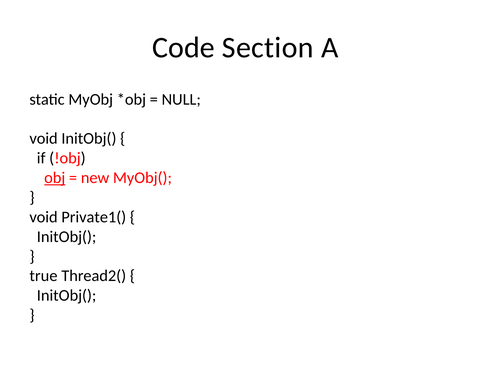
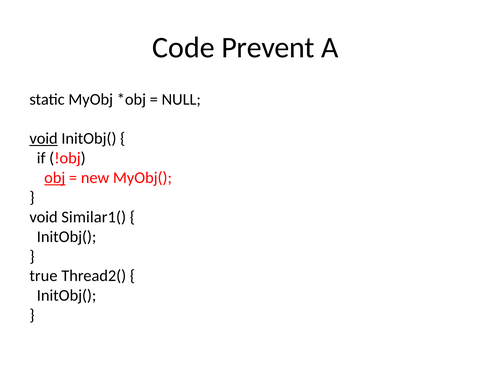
Section: Section -> Prevent
void at (44, 139) underline: none -> present
Private1(: Private1( -> Similar1(
